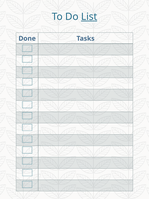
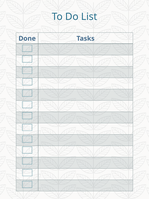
List underline: present -> none
